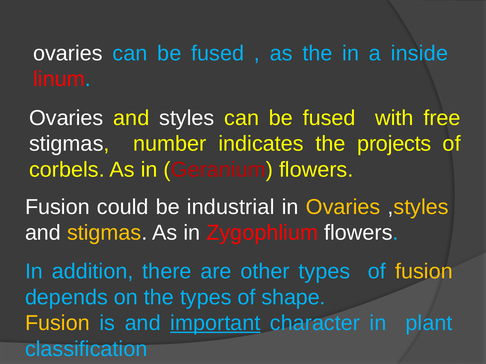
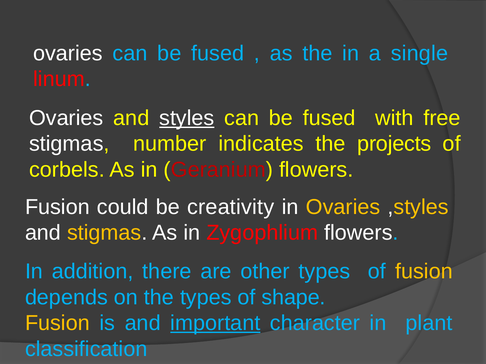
inside: inside -> single
styles underline: none -> present
industrial: industrial -> creativity
